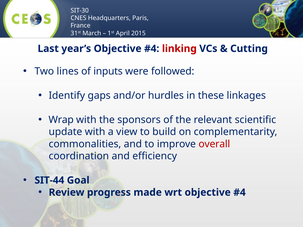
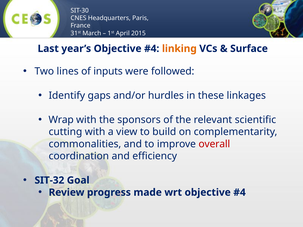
linking colour: red -> orange
Cutting: Cutting -> Surface
update: update -> cutting
SIT-44: SIT-44 -> SIT-32
